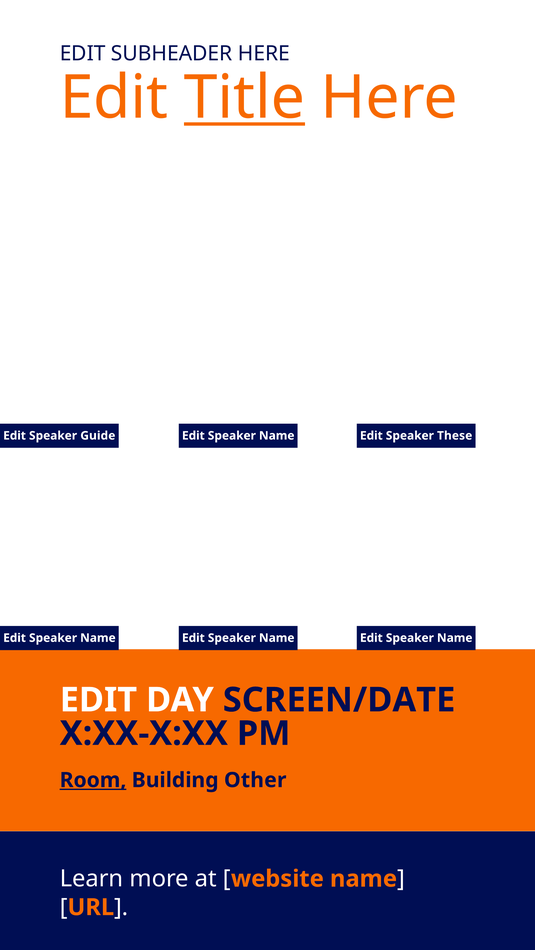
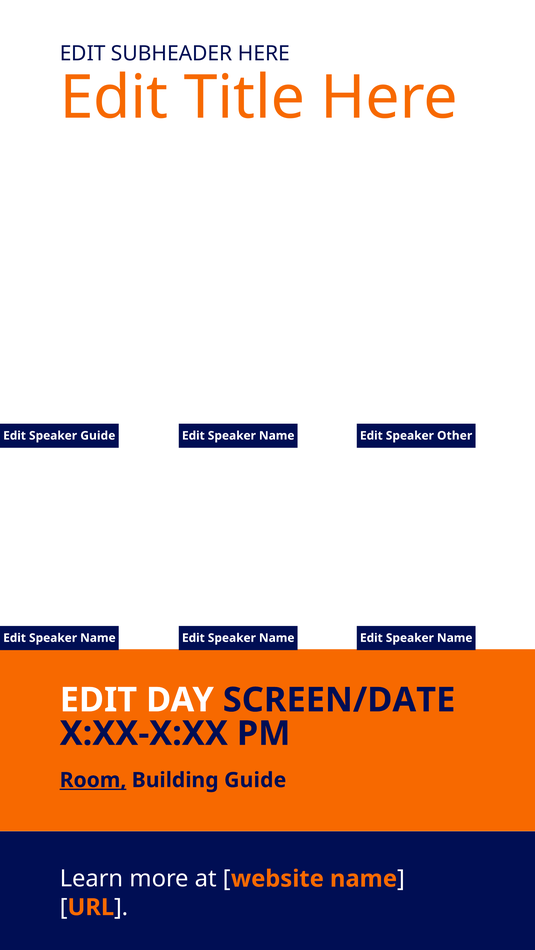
Title underline: present -> none
These: These -> Other
Building Other: Other -> Guide
